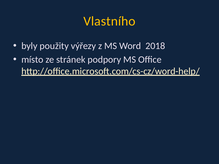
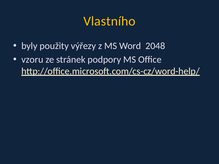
2018: 2018 -> 2048
místo: místo -> vzoru
